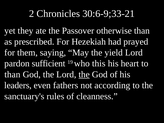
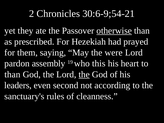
30:6-9;33-21: 30:6-9;33-21 -> 30:6-9;54-21
otherwise underline: none -> present
yield: yield -> were
sufficient: sufficient -> assembly
fathers: fathers -> second
